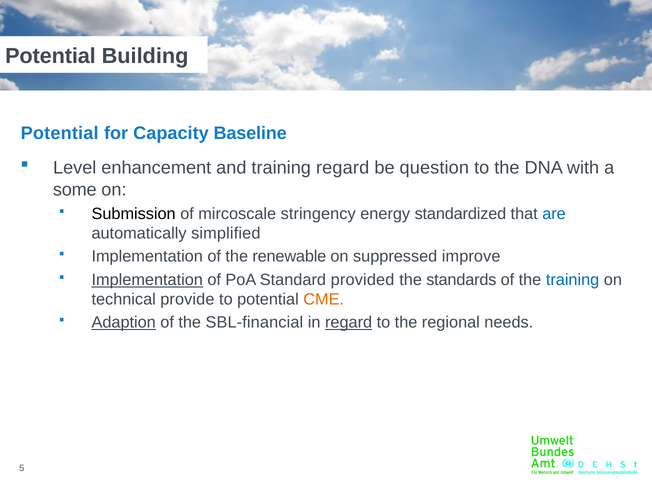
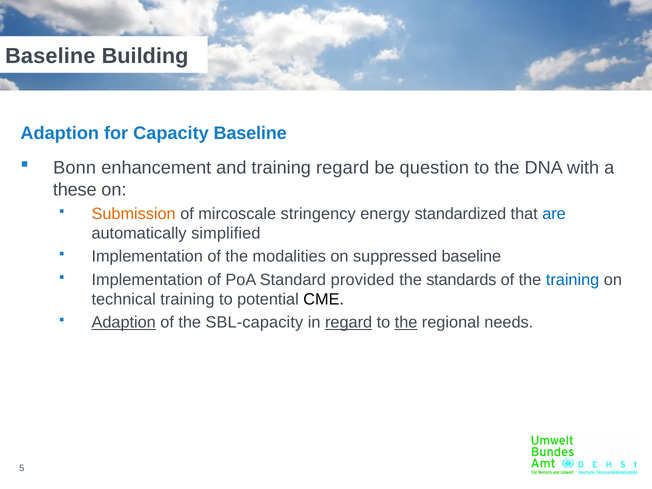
Potential at (50, 56): Potential -> Baseline
Potential at (60, 133): Potential -> Adaption
Level: Level -> Bonn
some: some -> these
Submission colour: black -> orange
renewable: renewable -> modalities
suppressed improve: improve -> baseline
Implementation at (147, 280) underline: present -> none
technical provide: provide -> training
CME colour: orange -> black
SBL-financial: SBL-financial -> SBL-capacity
the at (406, 323) underline: none -> present
